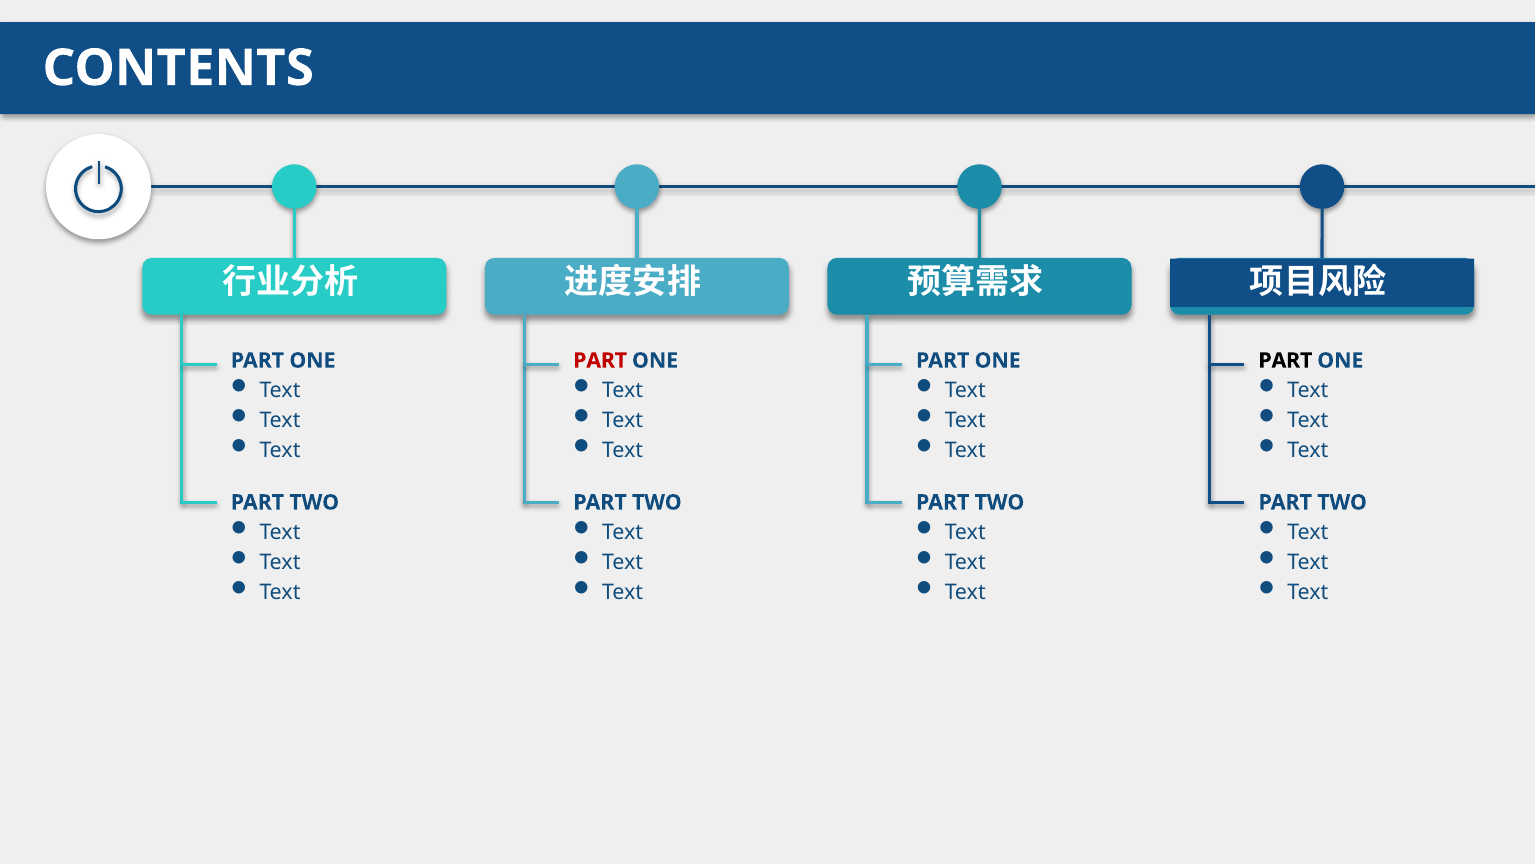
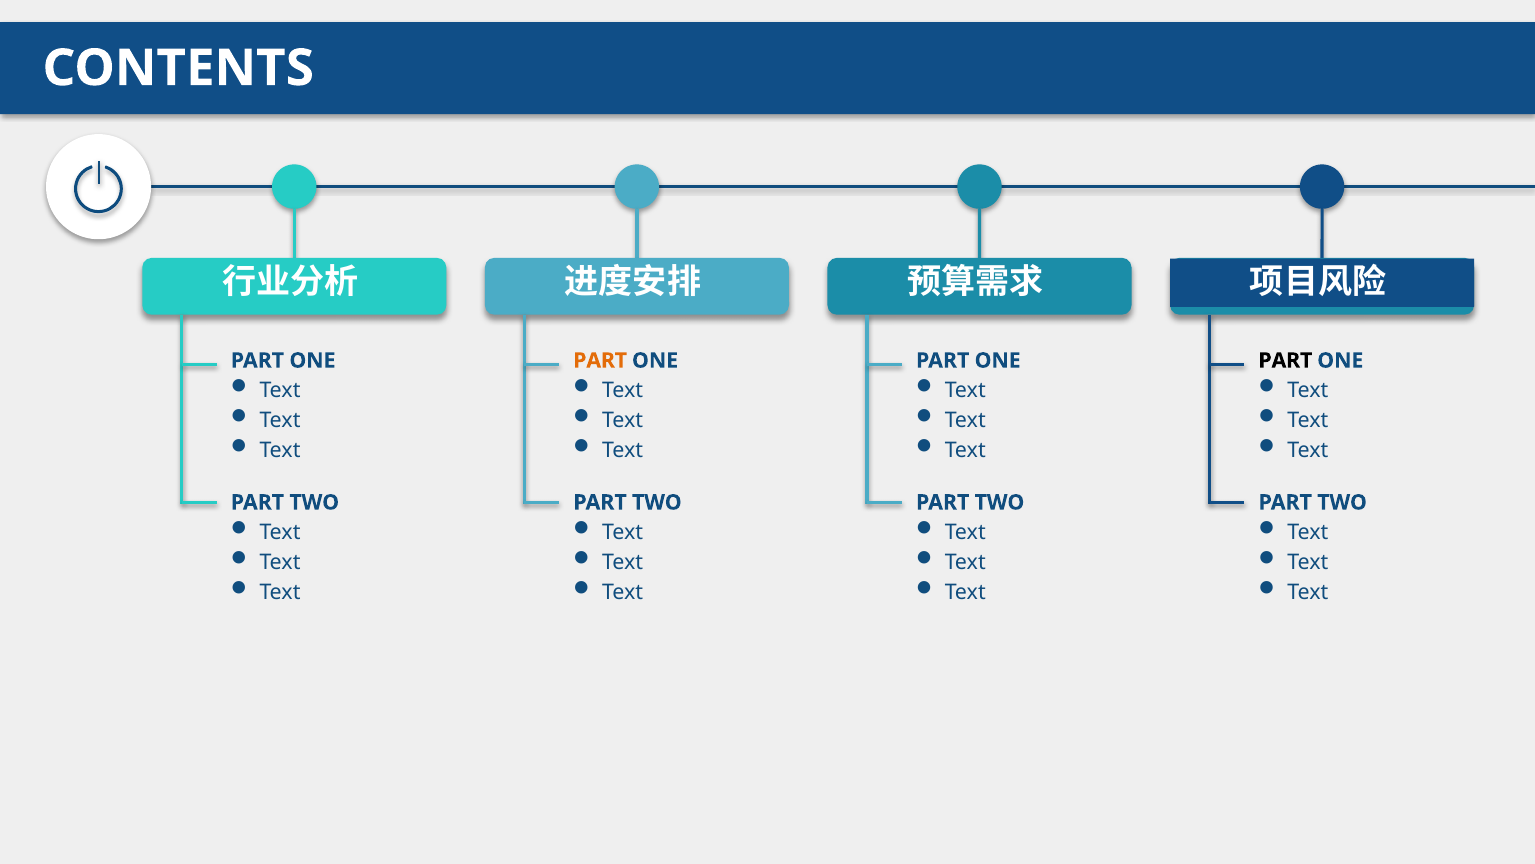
PART at (600, 360) colour: red -> orange
